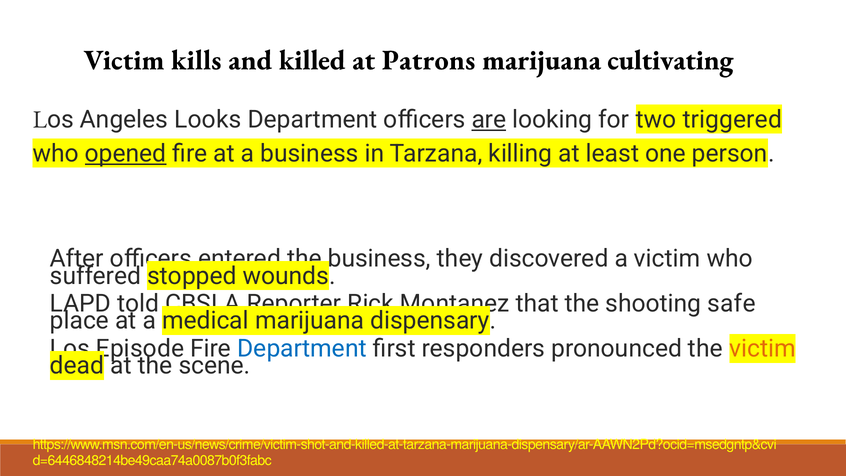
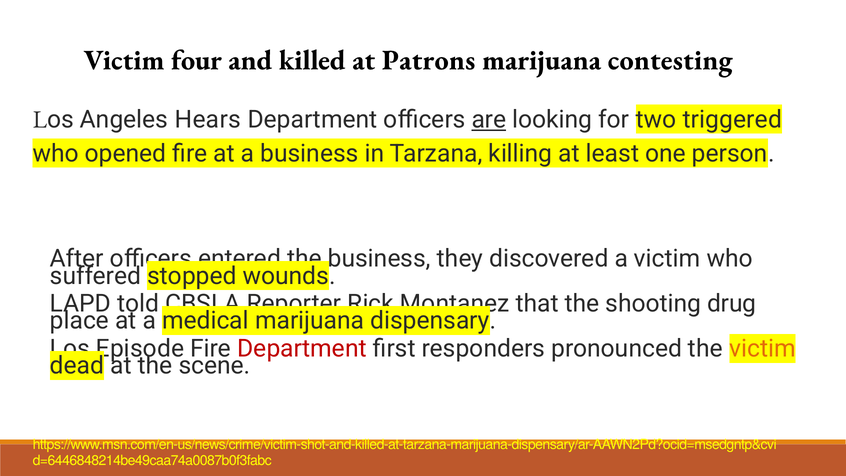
kills: kills -> four
cultivating: cultivating -> contesting
Looks: Looks -> Hears
opened underline: present -> none
safe: safe -> drug
Department at (302, 348) colour: blue -> red
